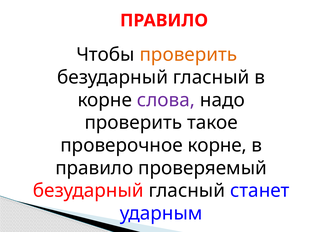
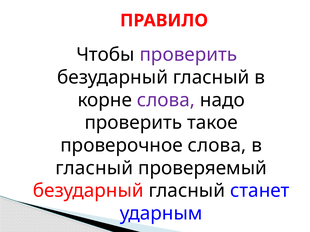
проверить at (188, 55) colour: orange -> purple
проверочное корне: корне -> слова
правило at (94, 168): правило -> гласный
